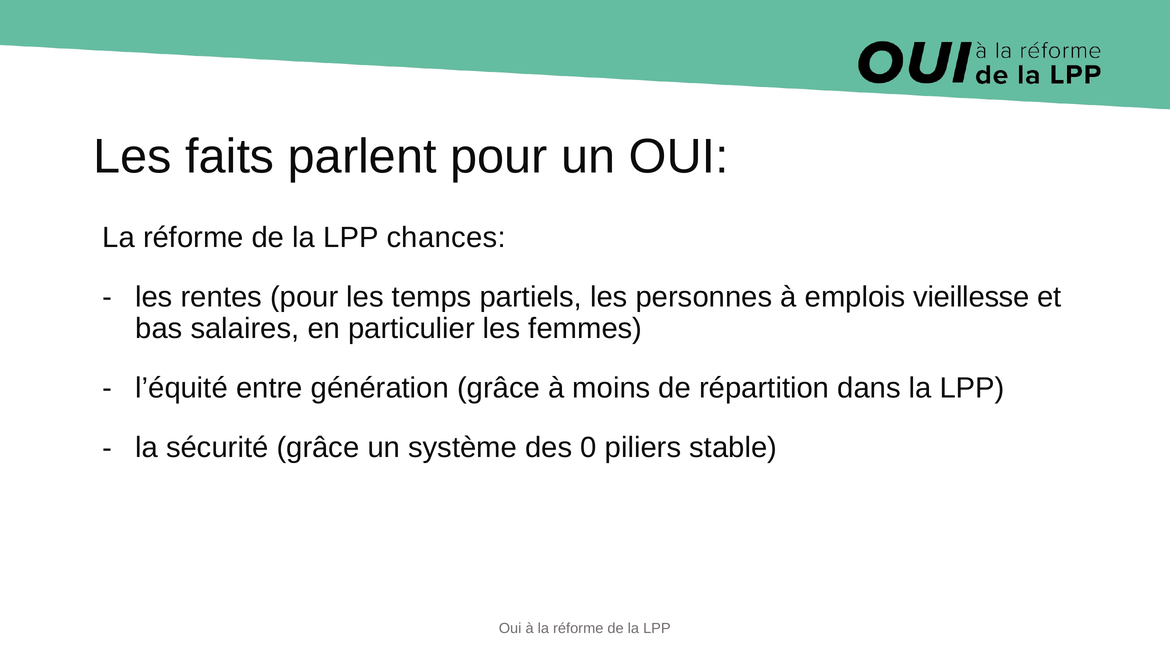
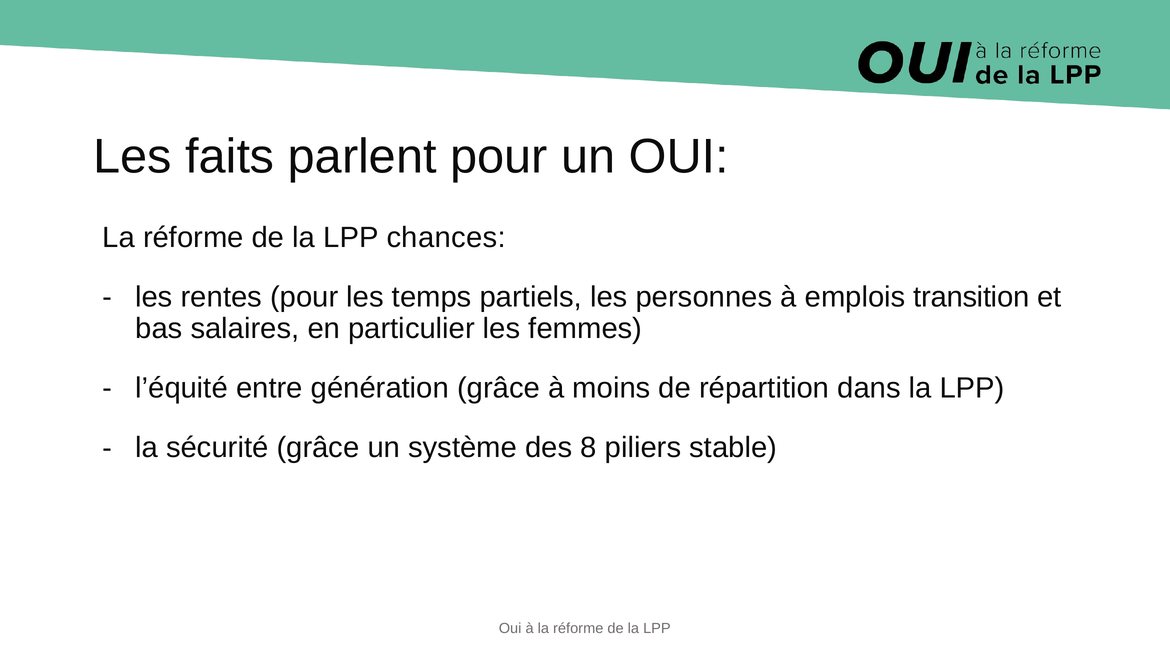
vieillesse: vieillesse -> transition
0: 0 -> 8
